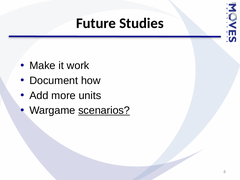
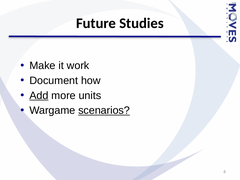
Add underline: none -> present
